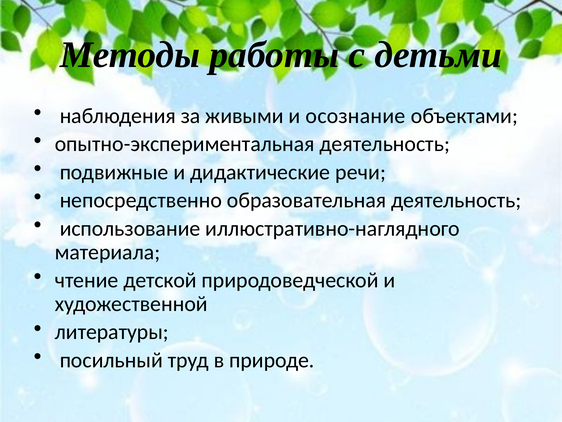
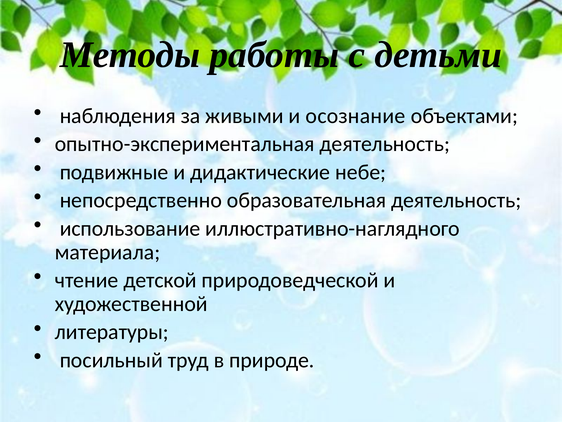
речи: речи -> небе
